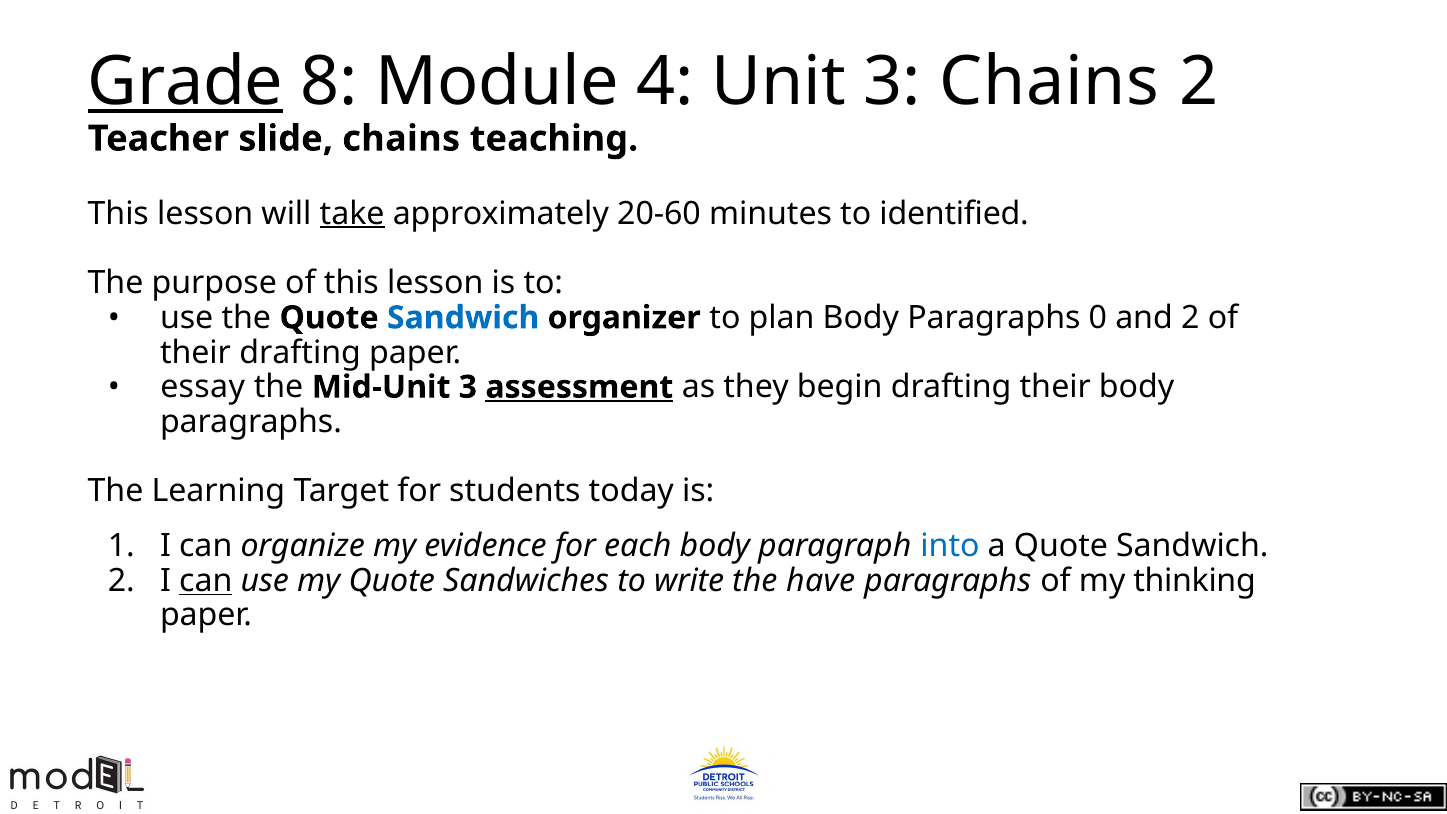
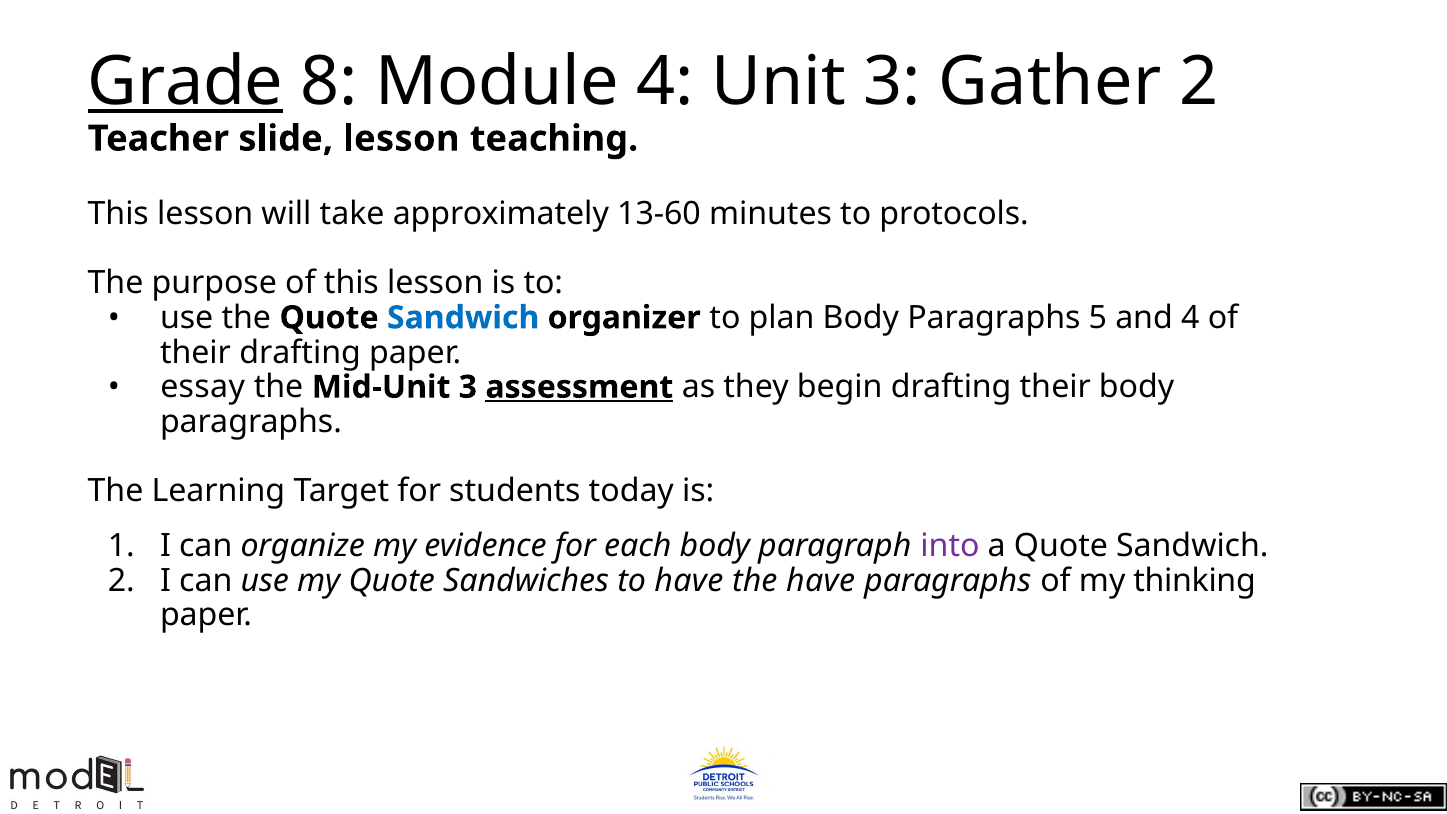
3 Chains: Chains -> Gather
slide chains: chains -> lesson
take underline: present -> none
20-60: 20-60 -> 13-60
identified: identified -> protocols
0: 0 -> 5
and 2: 2 -> 4
into colour: blue -> purple
can at (206, 581) underline: present -> none
to write: write -> have
